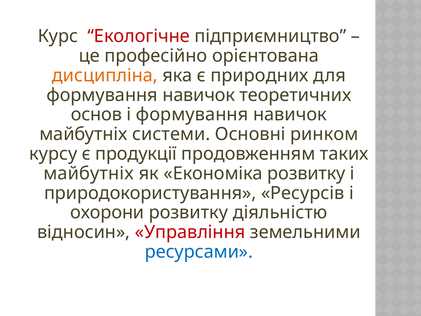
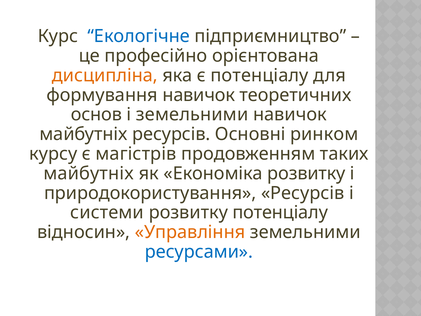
Екологічне colour: red -> blue
є природних: природних -> потенціалу
і формування: формування -> земельними
майбутніх системи: системи -> ресурсів
продукції: продукції -> магістрів
охорони: охорони -> системи
розвитку діяльністю: діяльністю -> потенціалу
Управління colour: red -> orange
